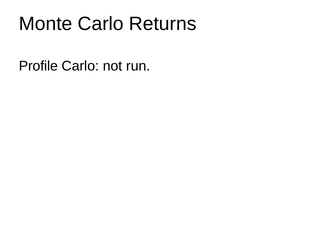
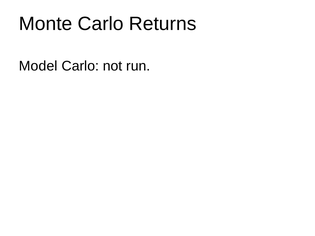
Profile: Profile -> Model
